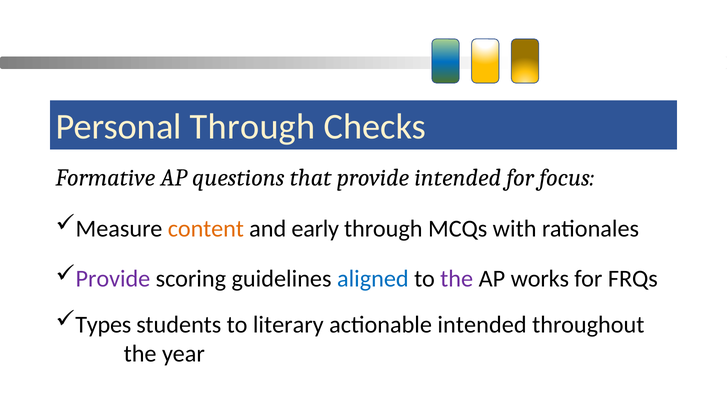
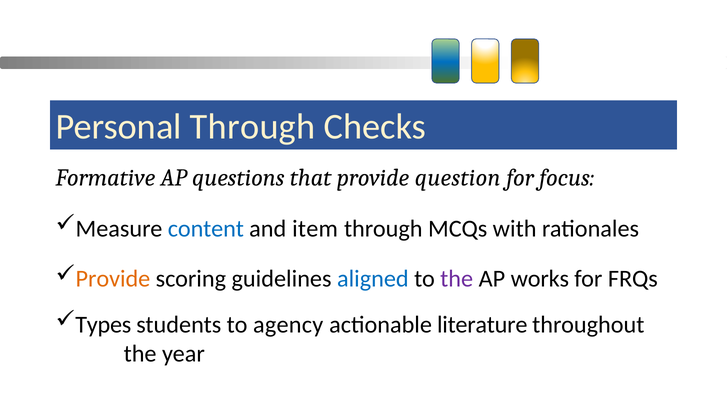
provide intended: intended -> question
content colour: orange -> blue
early: early -> item
Provide at (113, 279) colour: purple -> orange
literary: literary -> agency
actionable intended: intended -> literature
